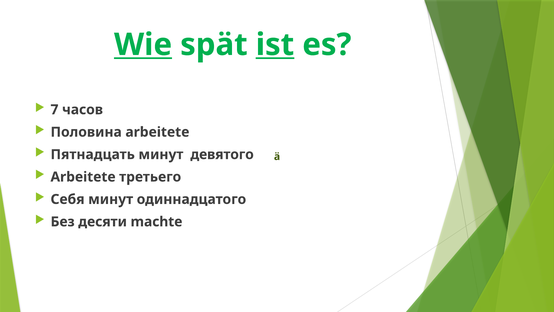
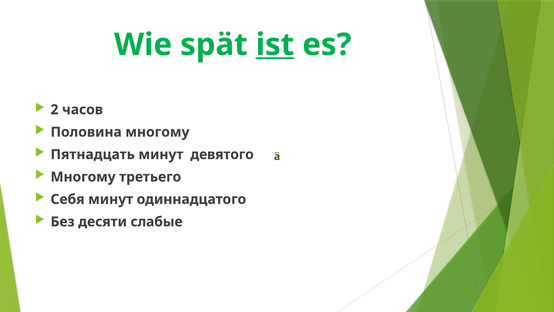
Wie underline: present -> none
7: 7 -> 2
Половина arbeitete: arbeitete -> многому
Arbeitete at (83, 177): Arbeitete -> Многому
machte: machte -> слабые
